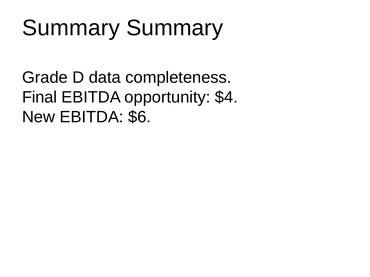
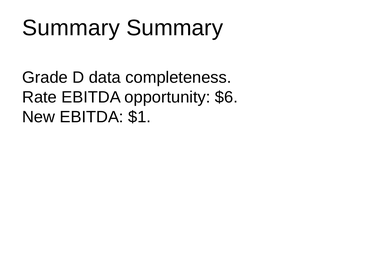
Final: Final -> Rate
$4: $4 -> $6
$6: $6 -> $1
